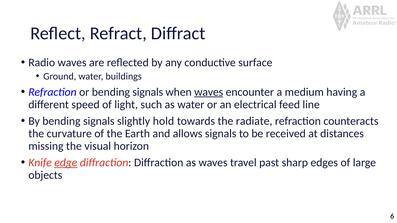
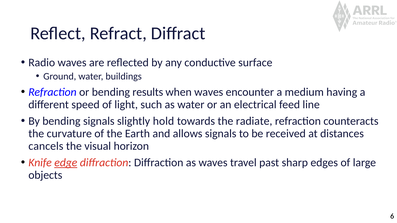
or bending signals: signals -> results
waves at (209, 92) underline: present -> none
missing: missing -> cancels
